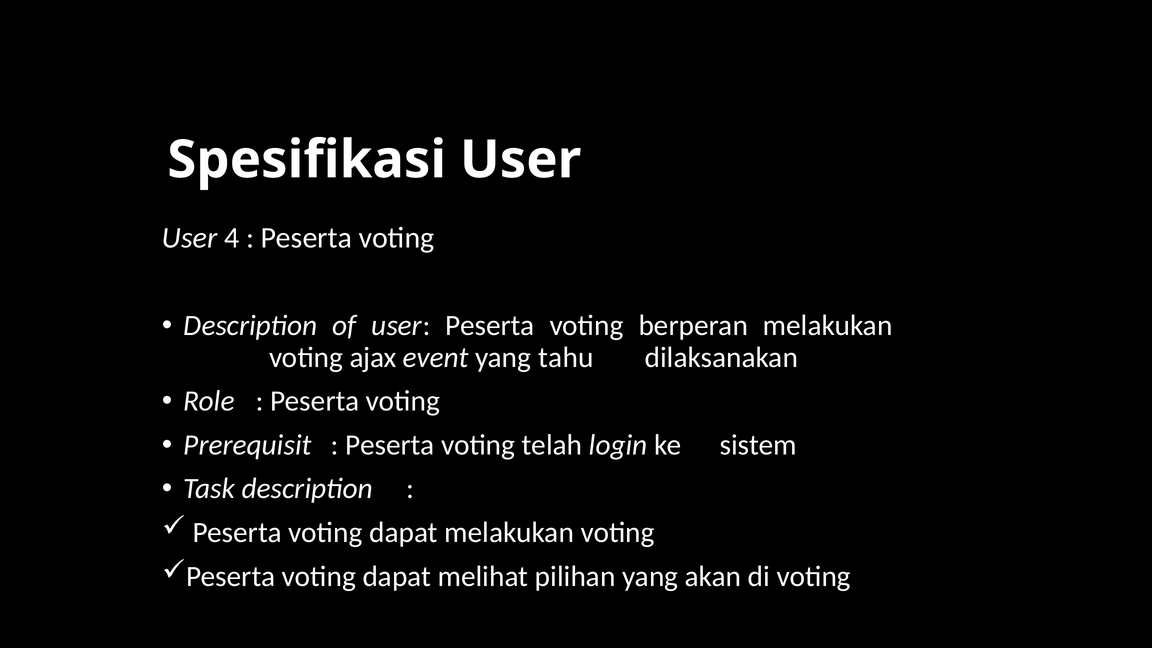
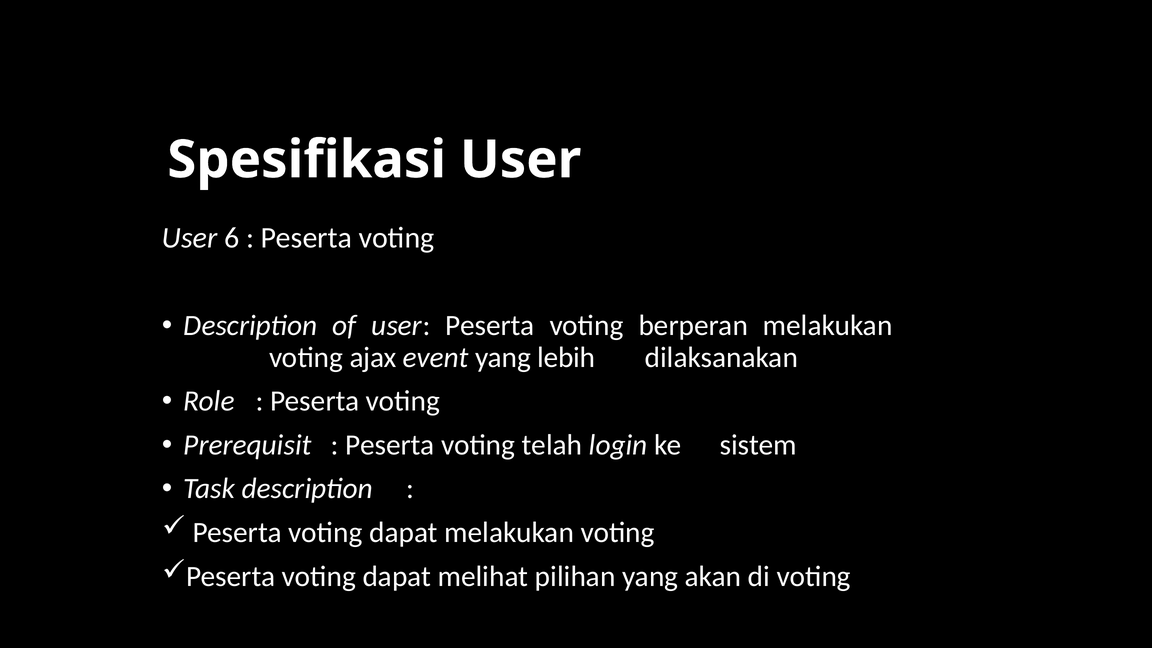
4: 4 -> 6
tahu: tahu -> lebih
